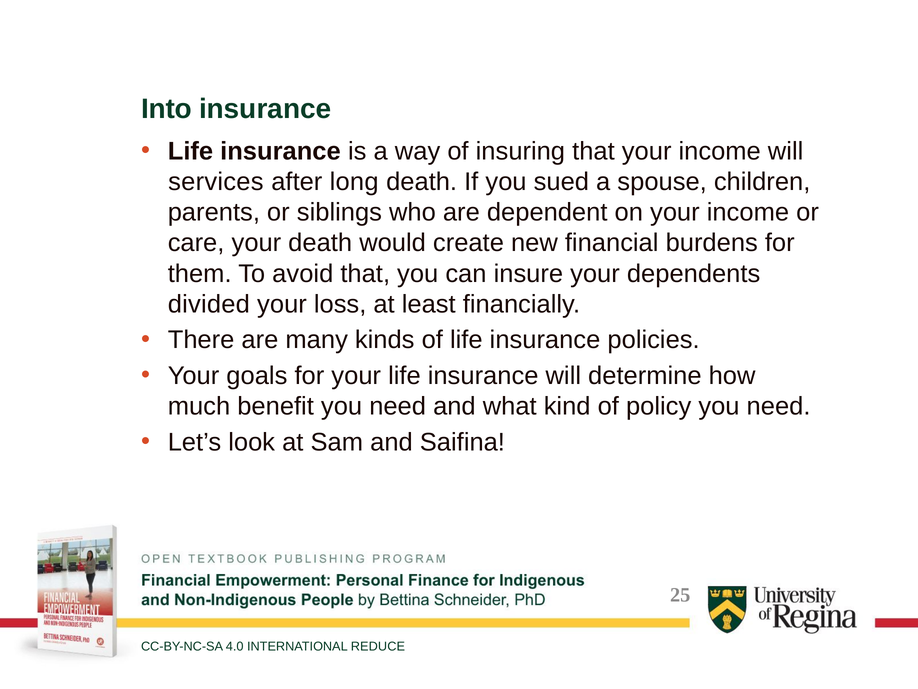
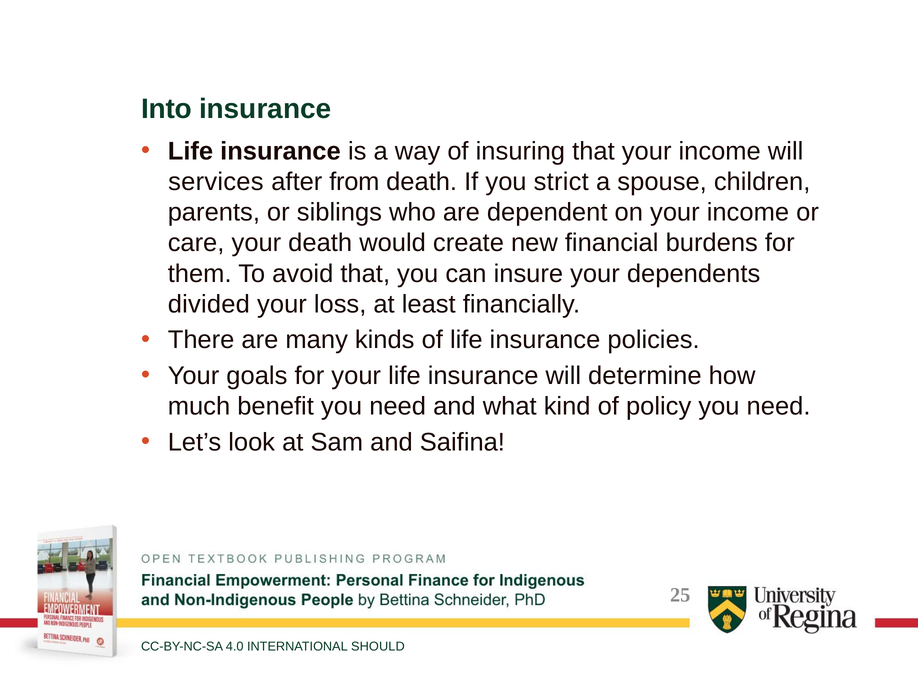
long: long -> from
sued: sued -> strict
REDUCE: REDUCE -> SHOULD
